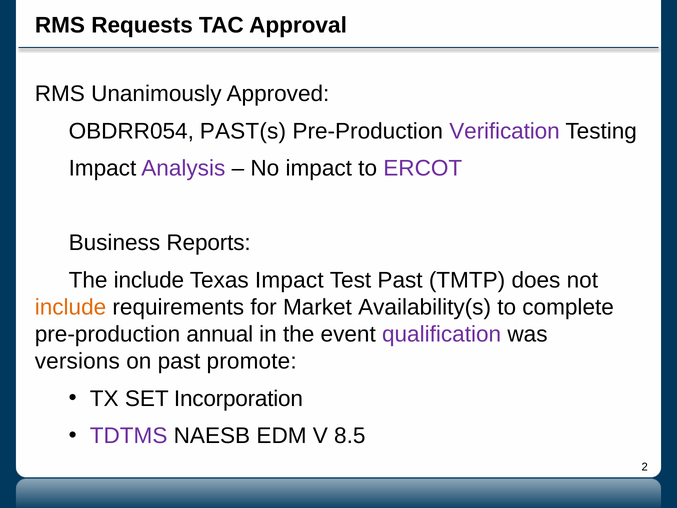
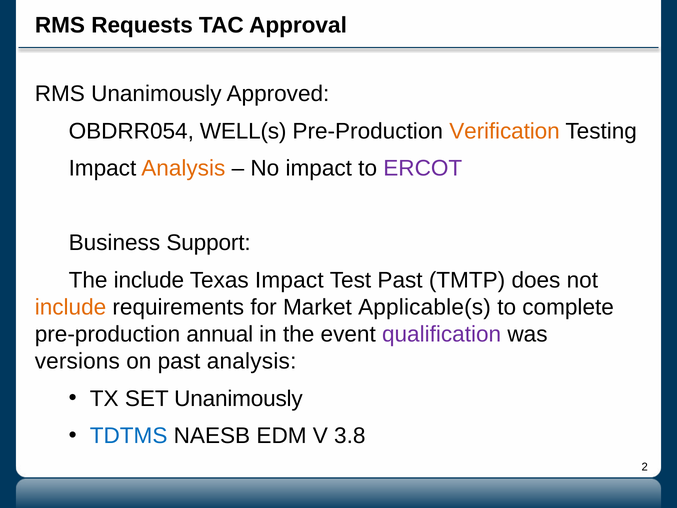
PAST(s: PAST(s -> WELL(s
Verification colour: purple -> orange
Analysis at (183, 168) colour: purple -> orange
Reports: Reports -> Support
Availability(s: Availability(s -> Applicable(s
past promote: promote -> analysis
SET Incorporation: Incorporation -> Unanimously
TDTMS colour: purple -> blue
8.5: 8.5 -> 3.8
